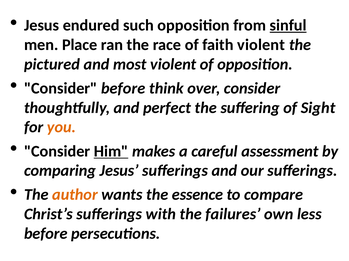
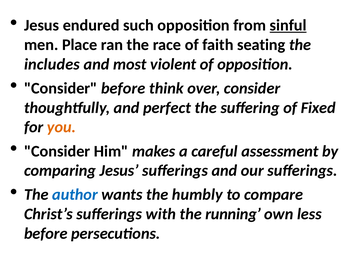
faith violent: violent -> seating
pictured: pictured -> includes
Sight: Sight -> Fixed
Him underline: present -> none
author colour: orange -> blue
essence: essence -> humbly
failures: failures -> running
